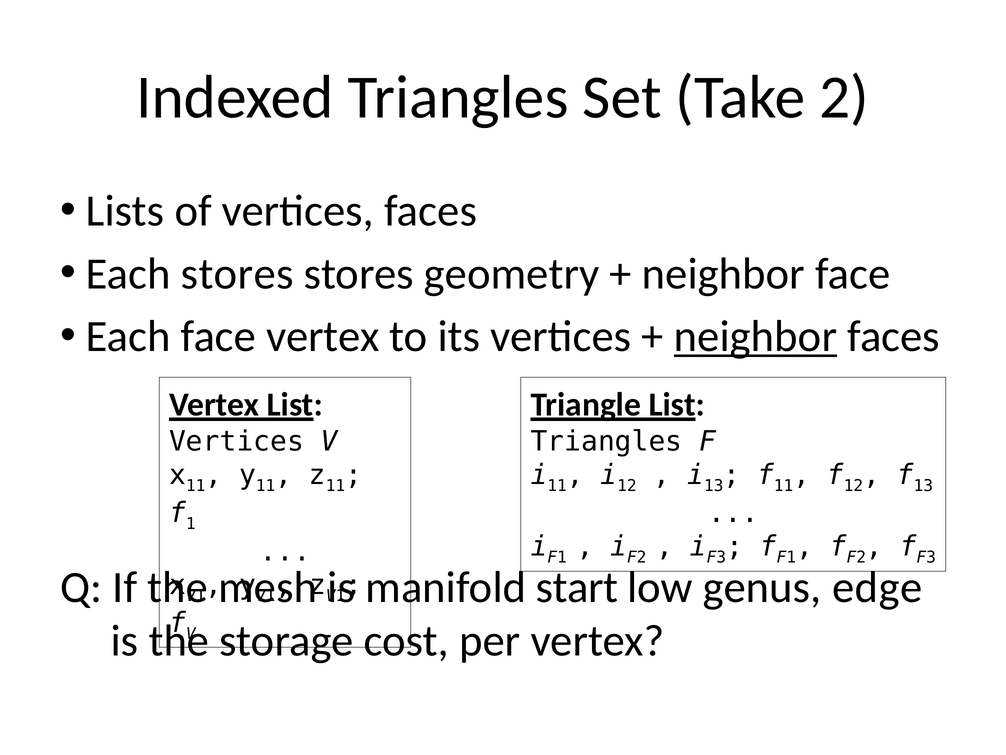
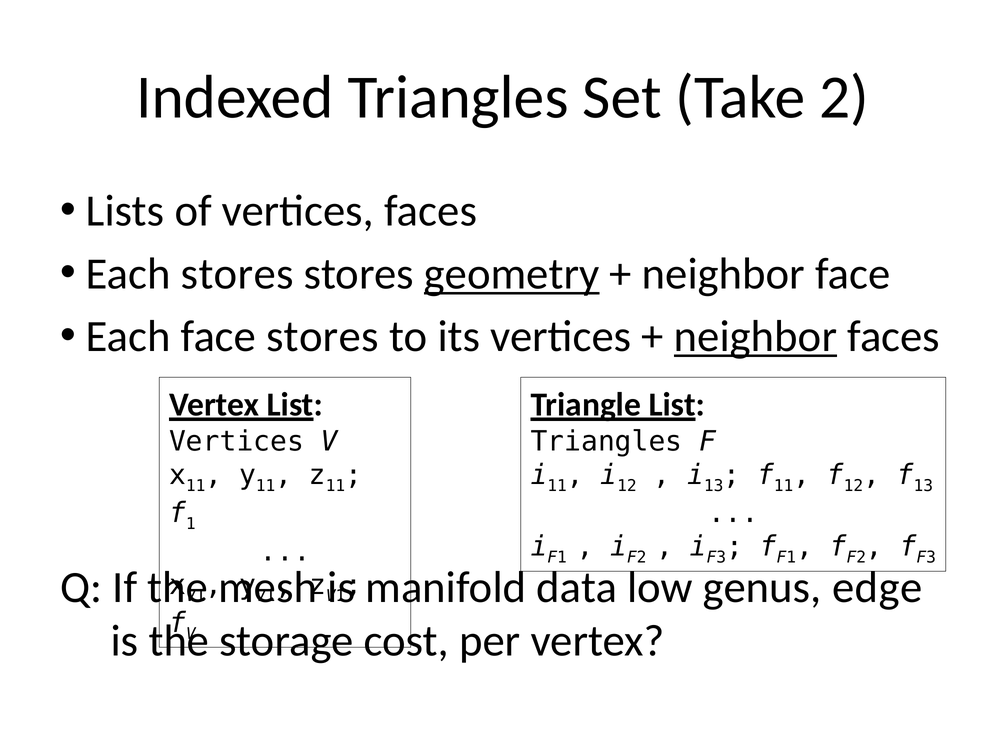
geometry underline: none -> present
face vertex: vertex -> stores
start: start -> data
